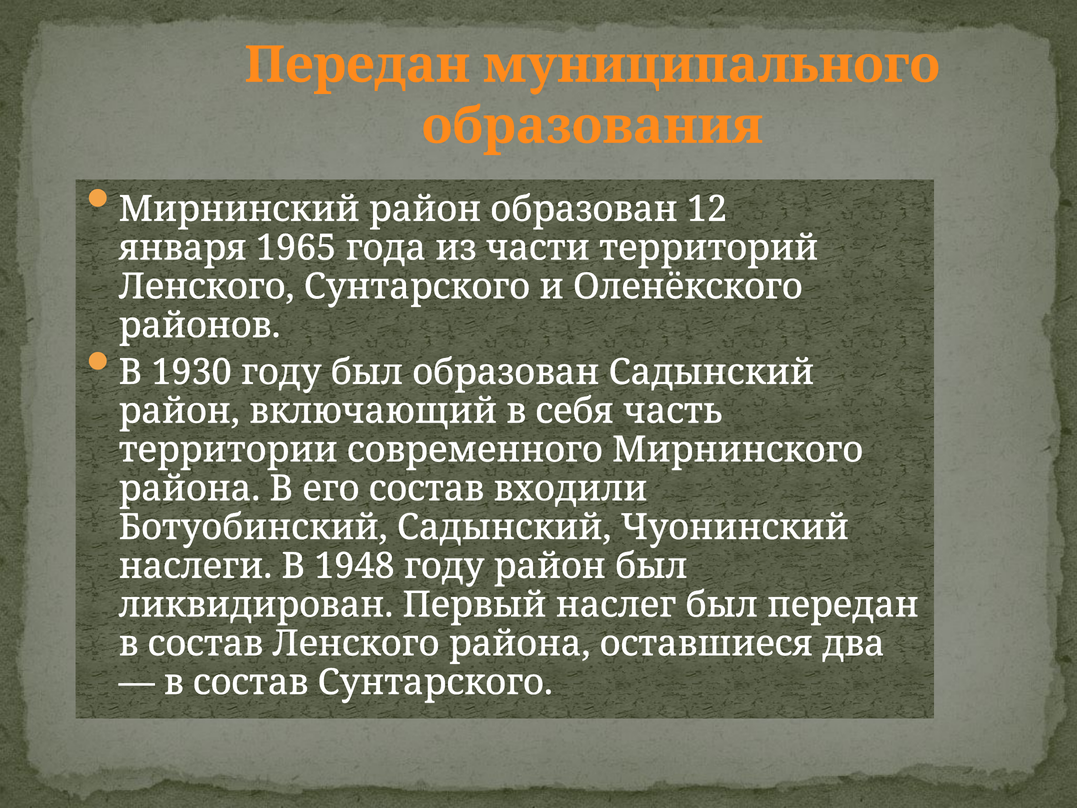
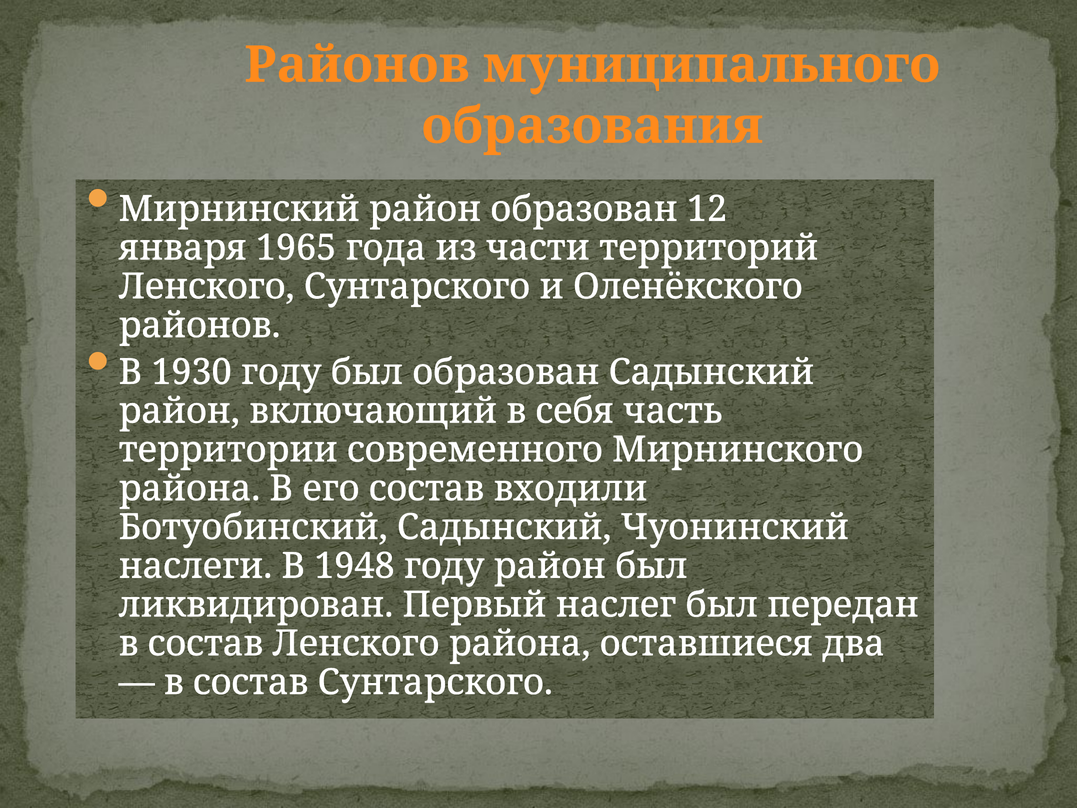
Передан at (357, 65): Передан -> Районов
